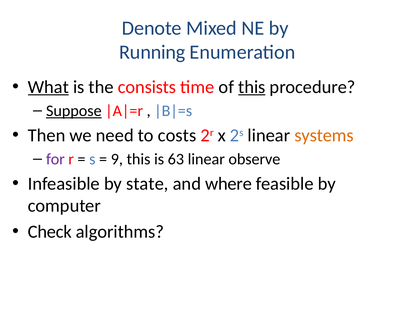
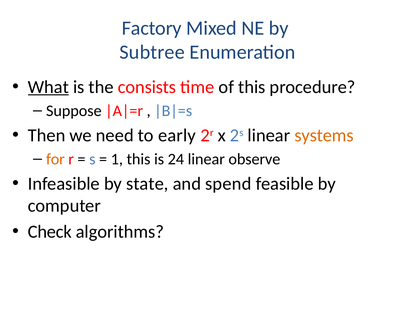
Denote: Denote -> Factory
Running: Running -> Subtree
this at (252, 87) underline: present -> none
Suppose underline: present -> none
costs: costs -> early
for colour: purple -> orange
9: 9 -> 1
63: 63 -> 24
where: where -> spend
